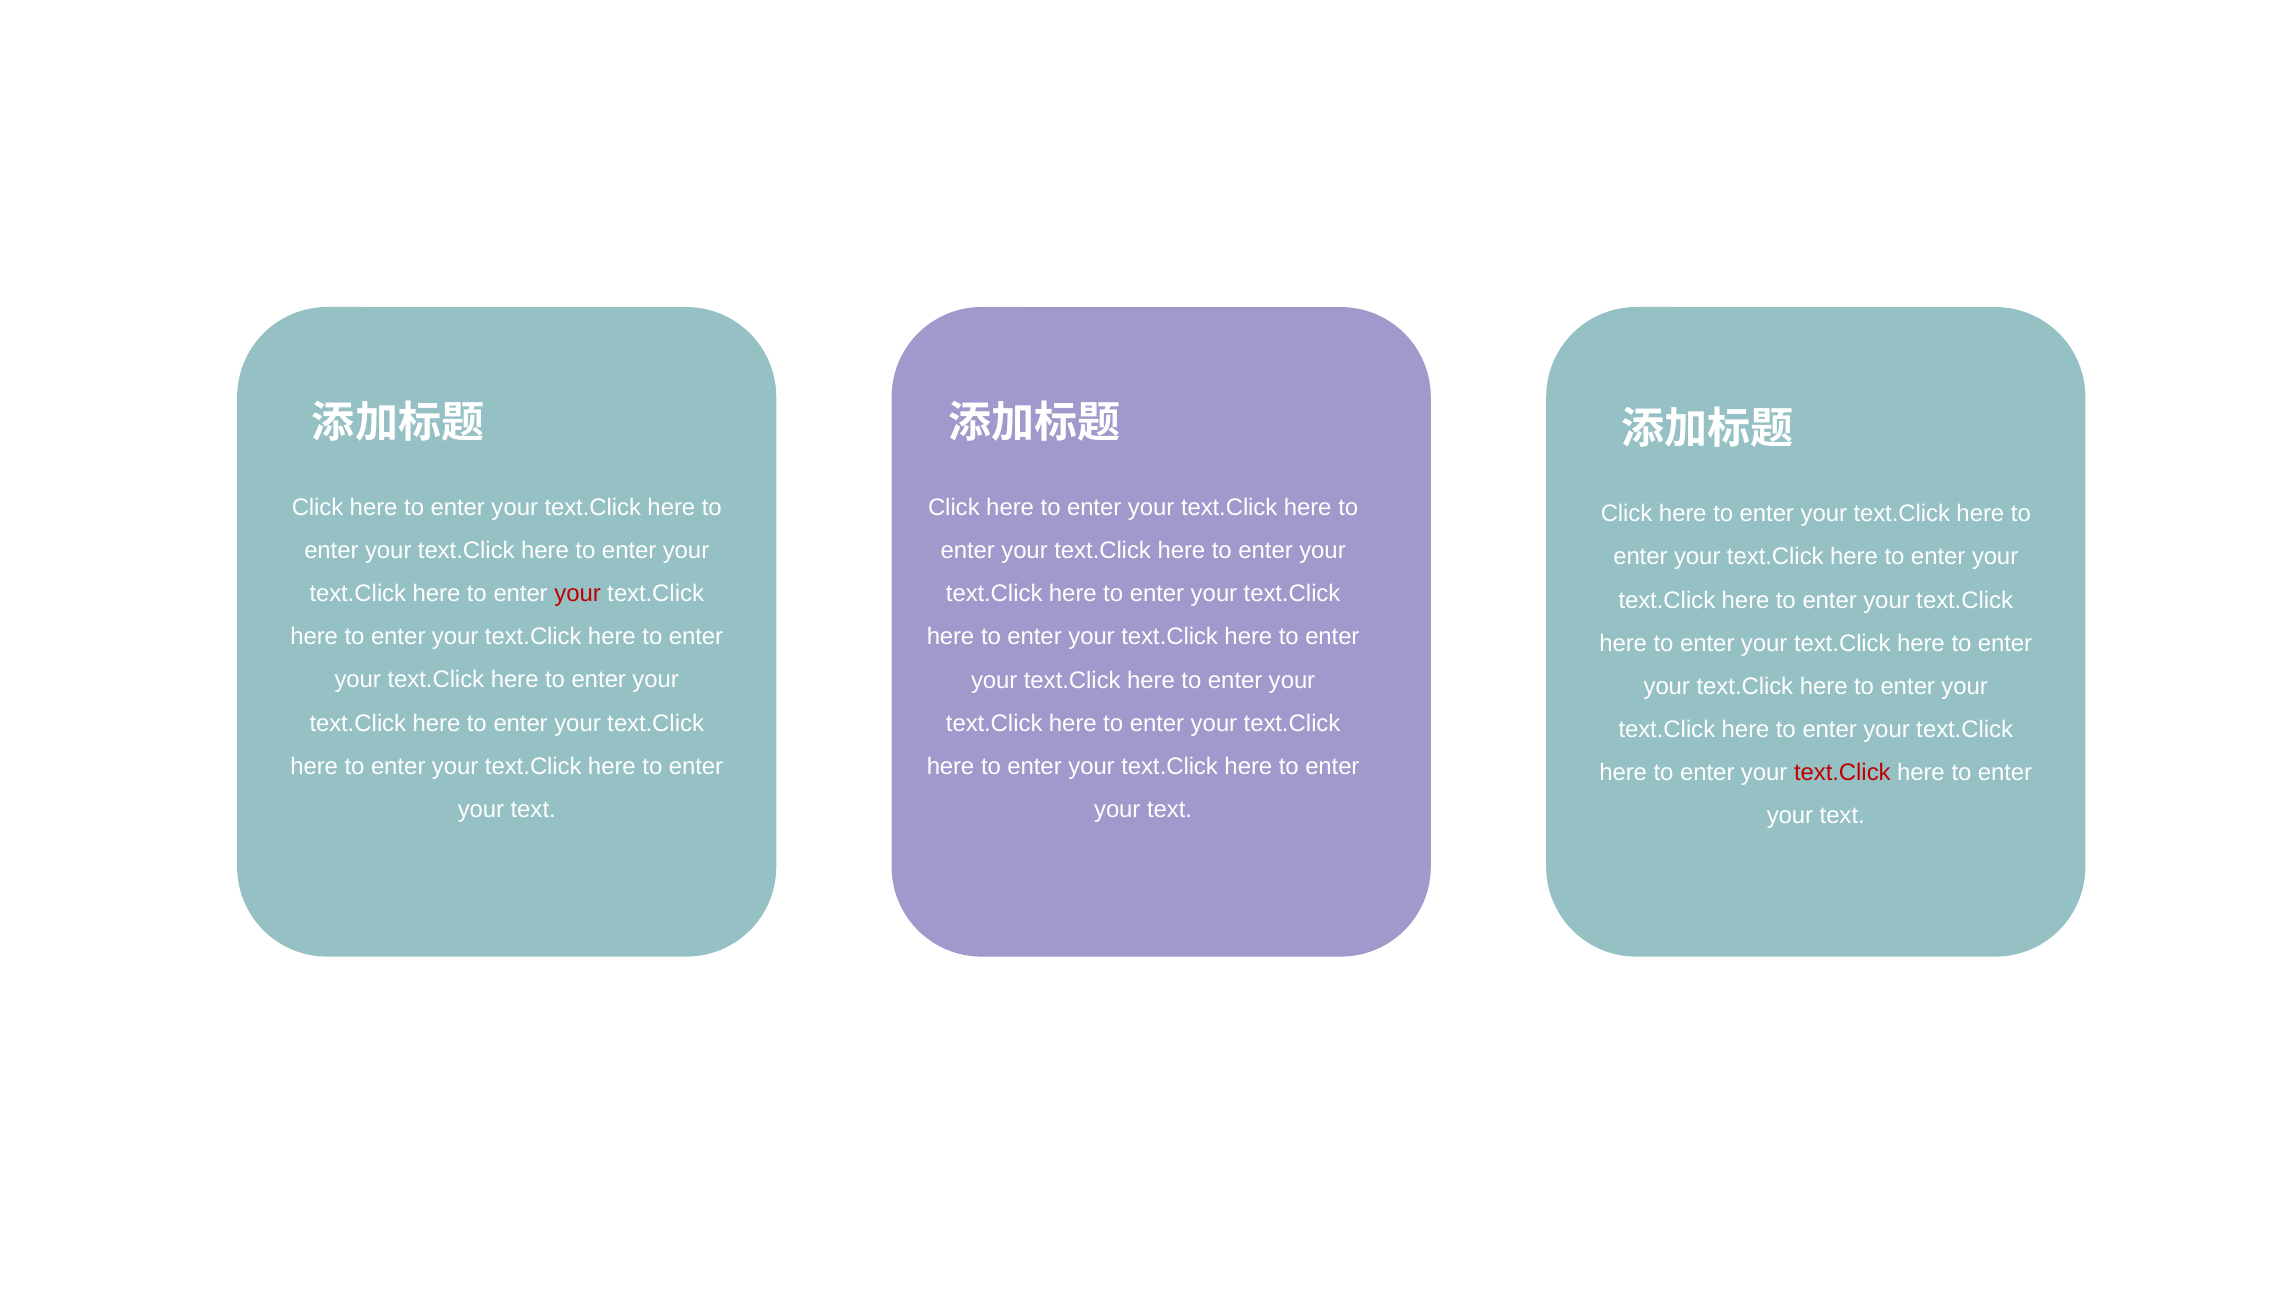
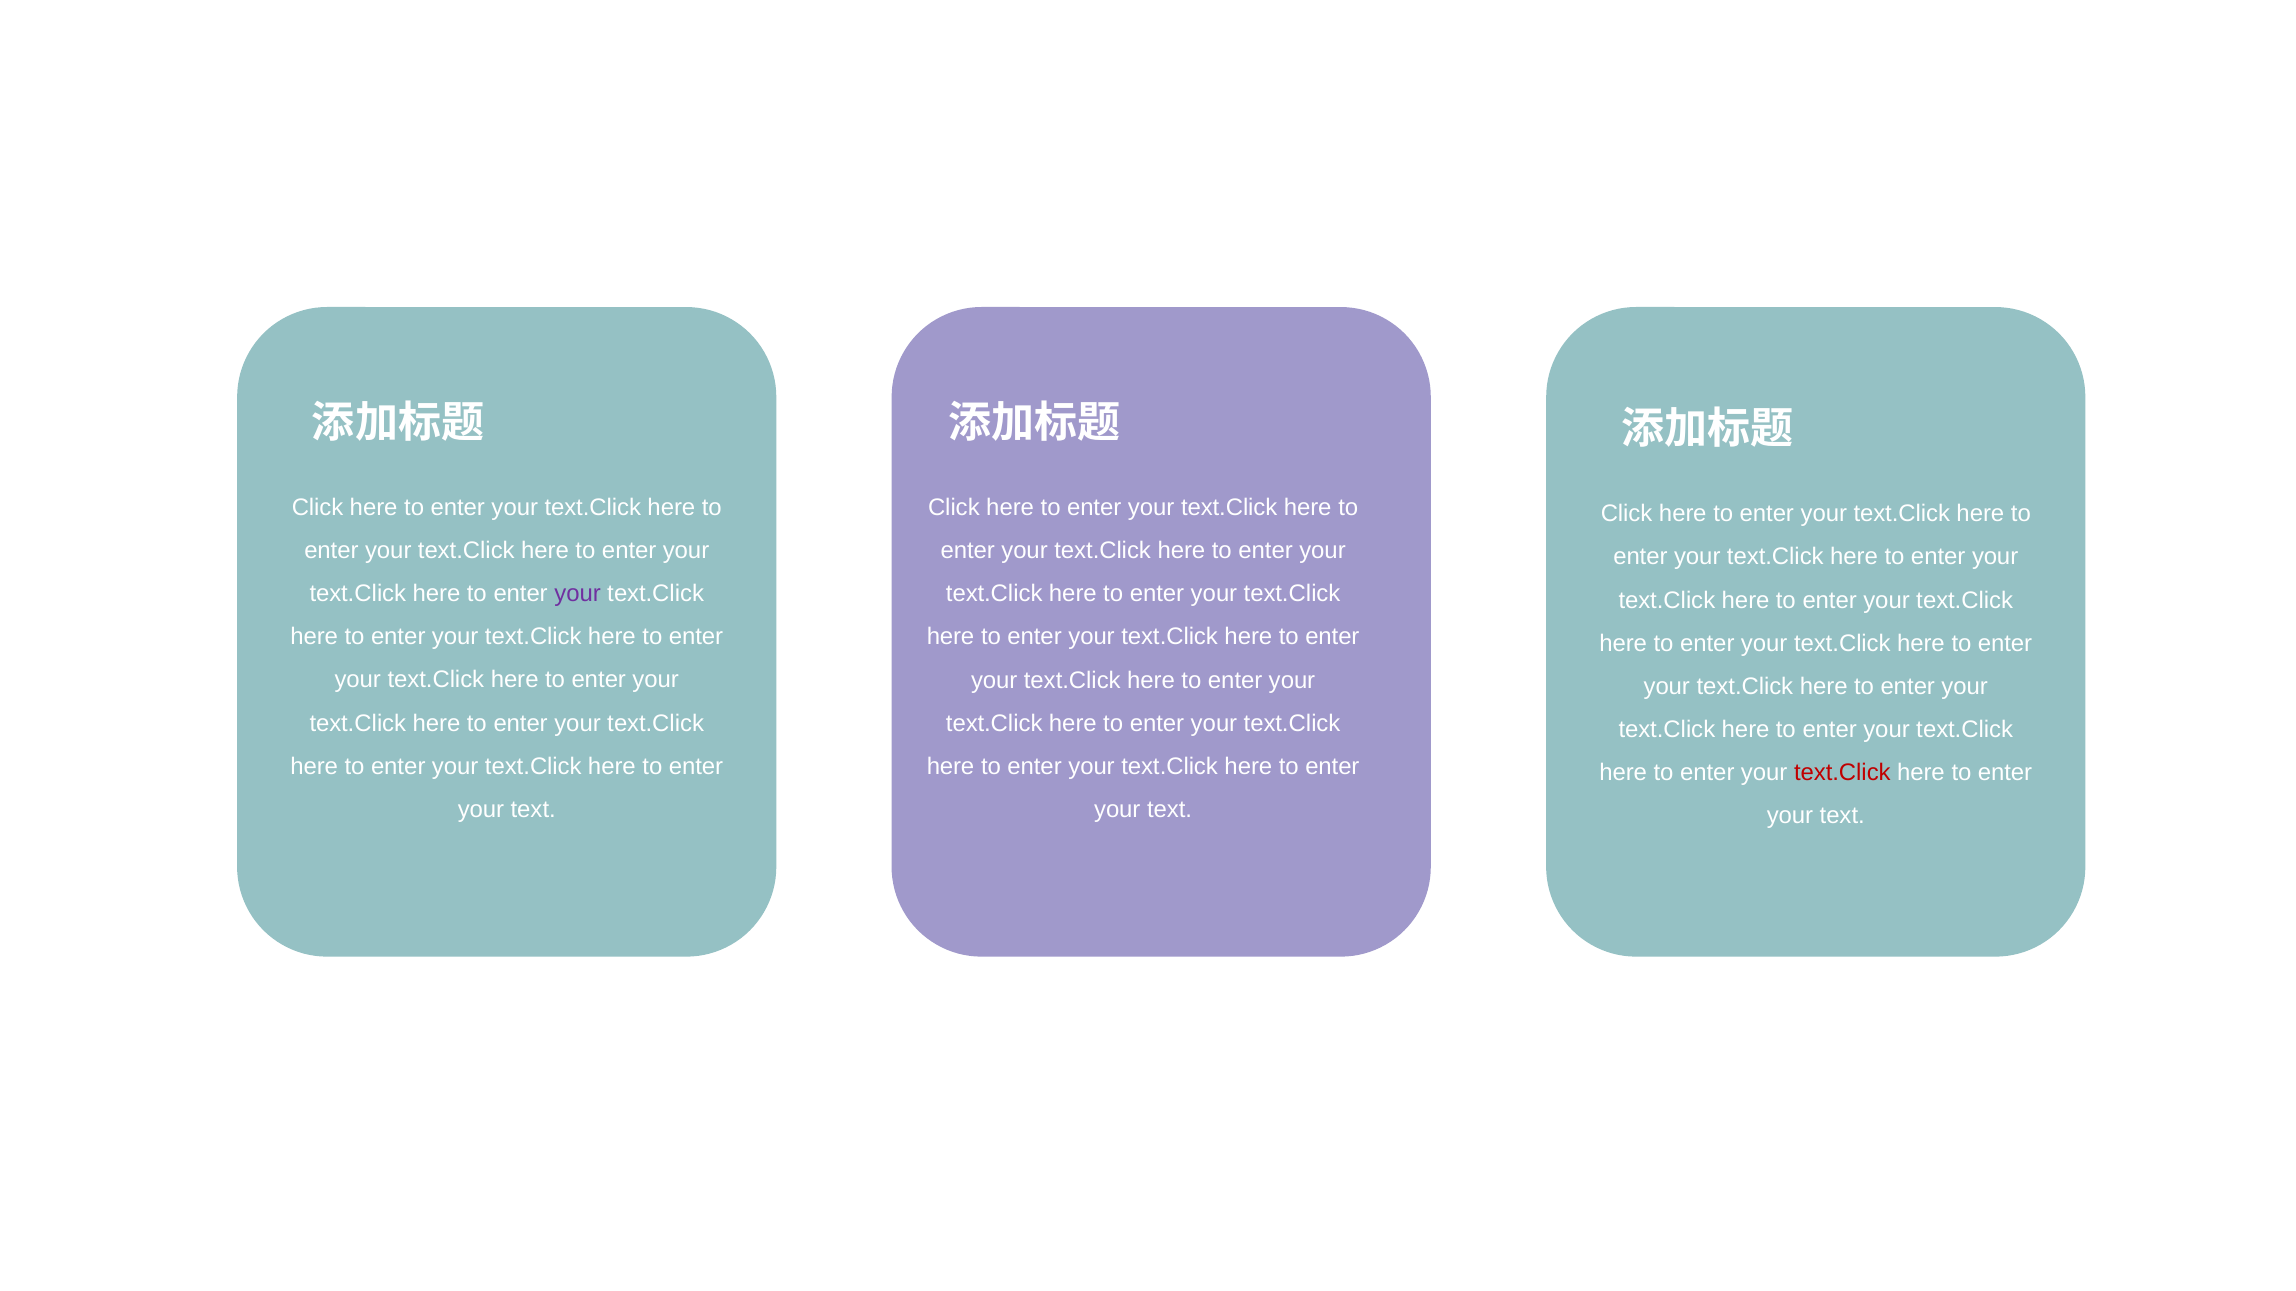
your at (578, 594) colour: red -> purple
